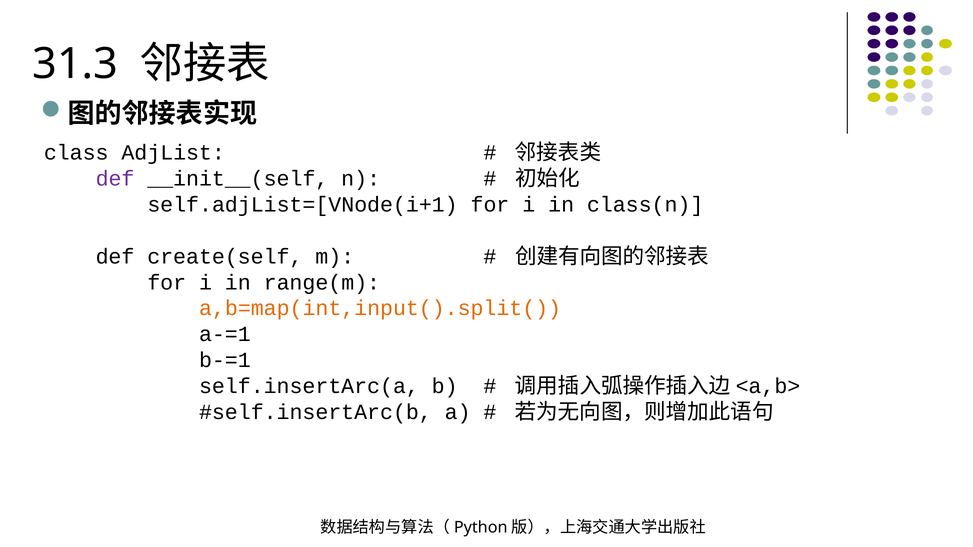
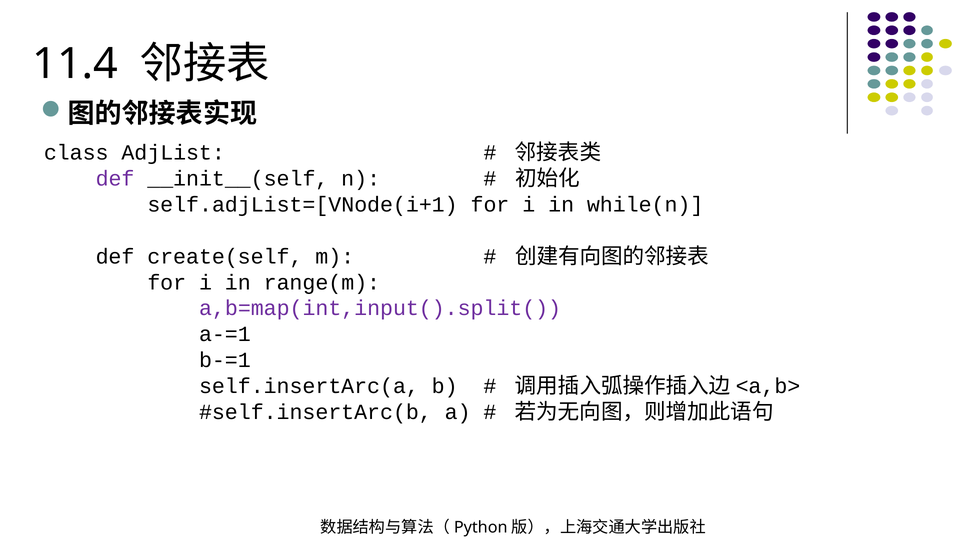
31.3: 31.3 -> 11.4
class(n: class(n -> while(n
a,b=map(int,input().split( colour: orange -> purple
